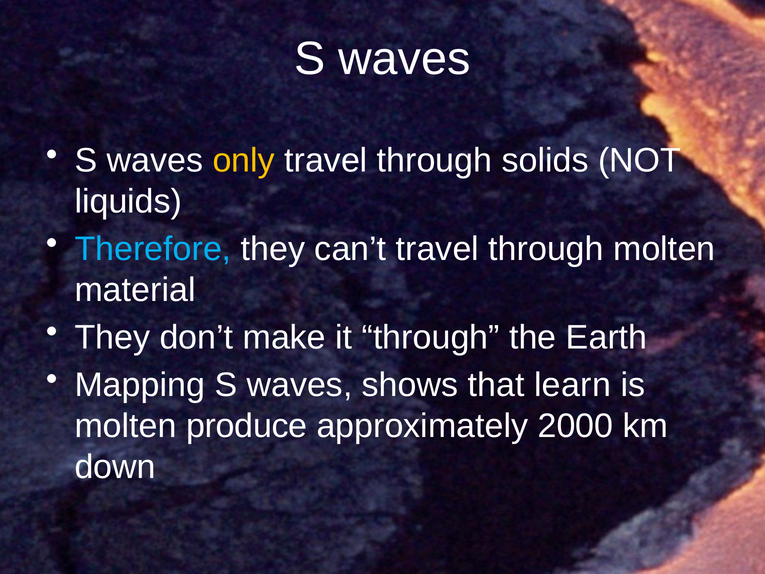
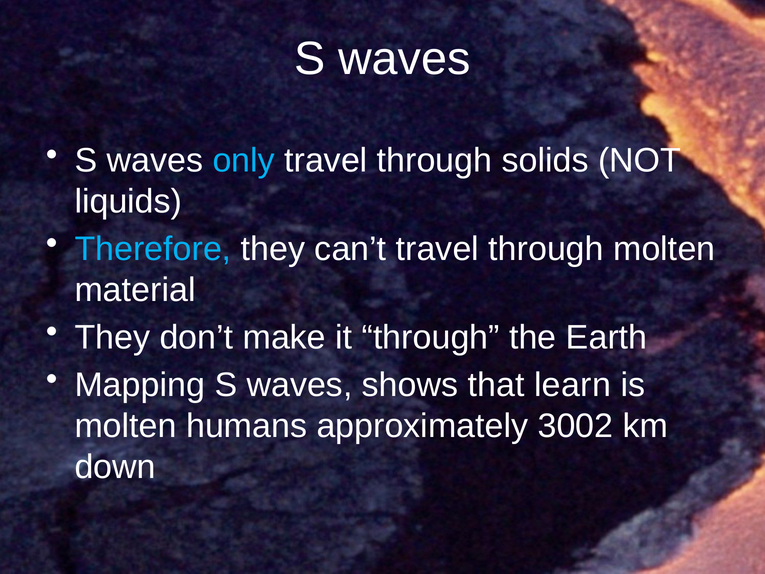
only colour: yellow -> light blue
produce: produce -> humans
2000: 2000 -> 3002
